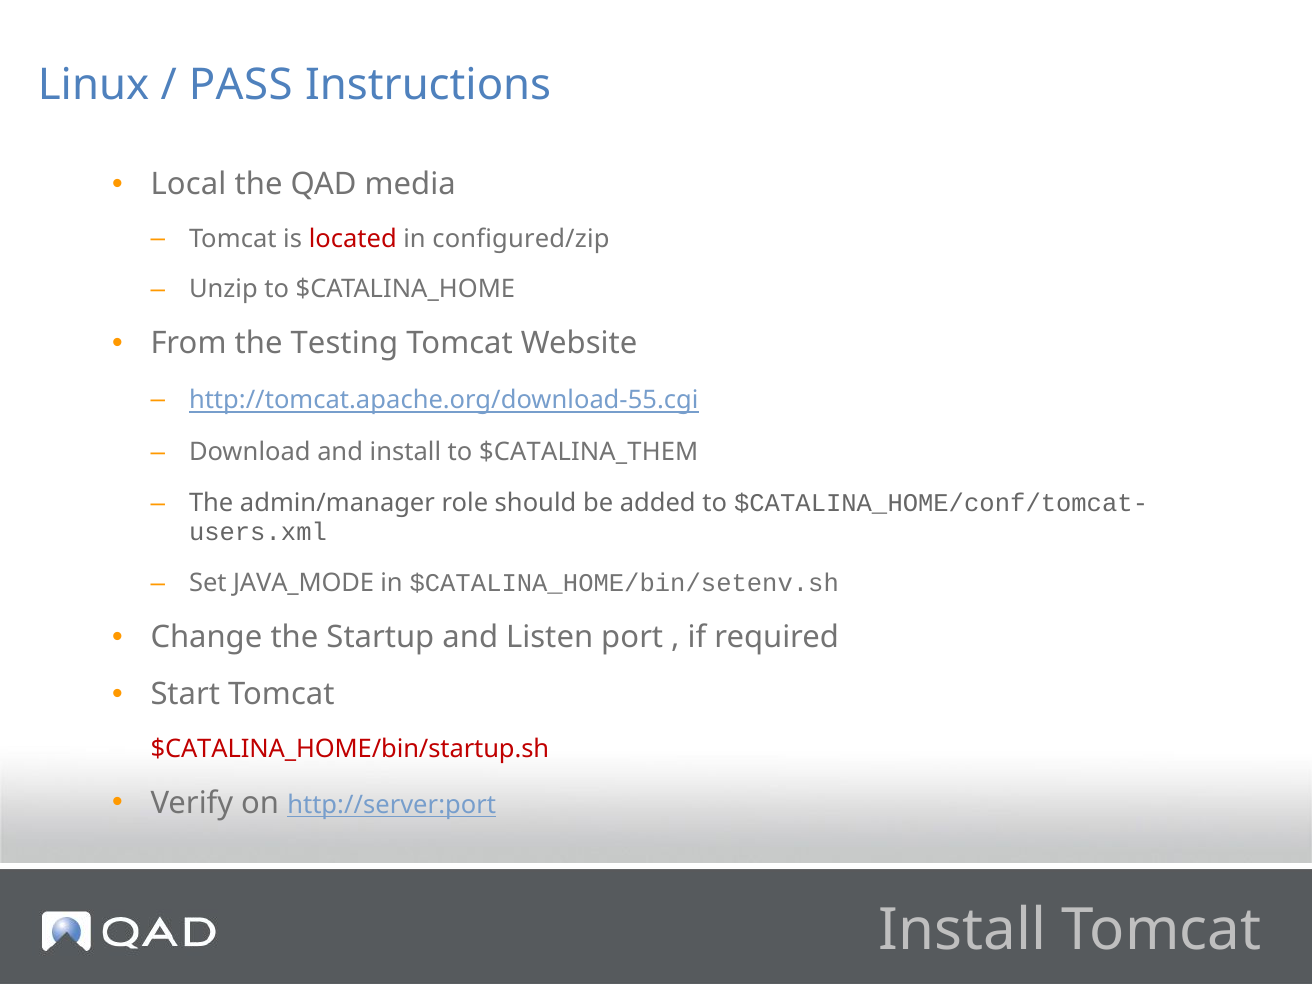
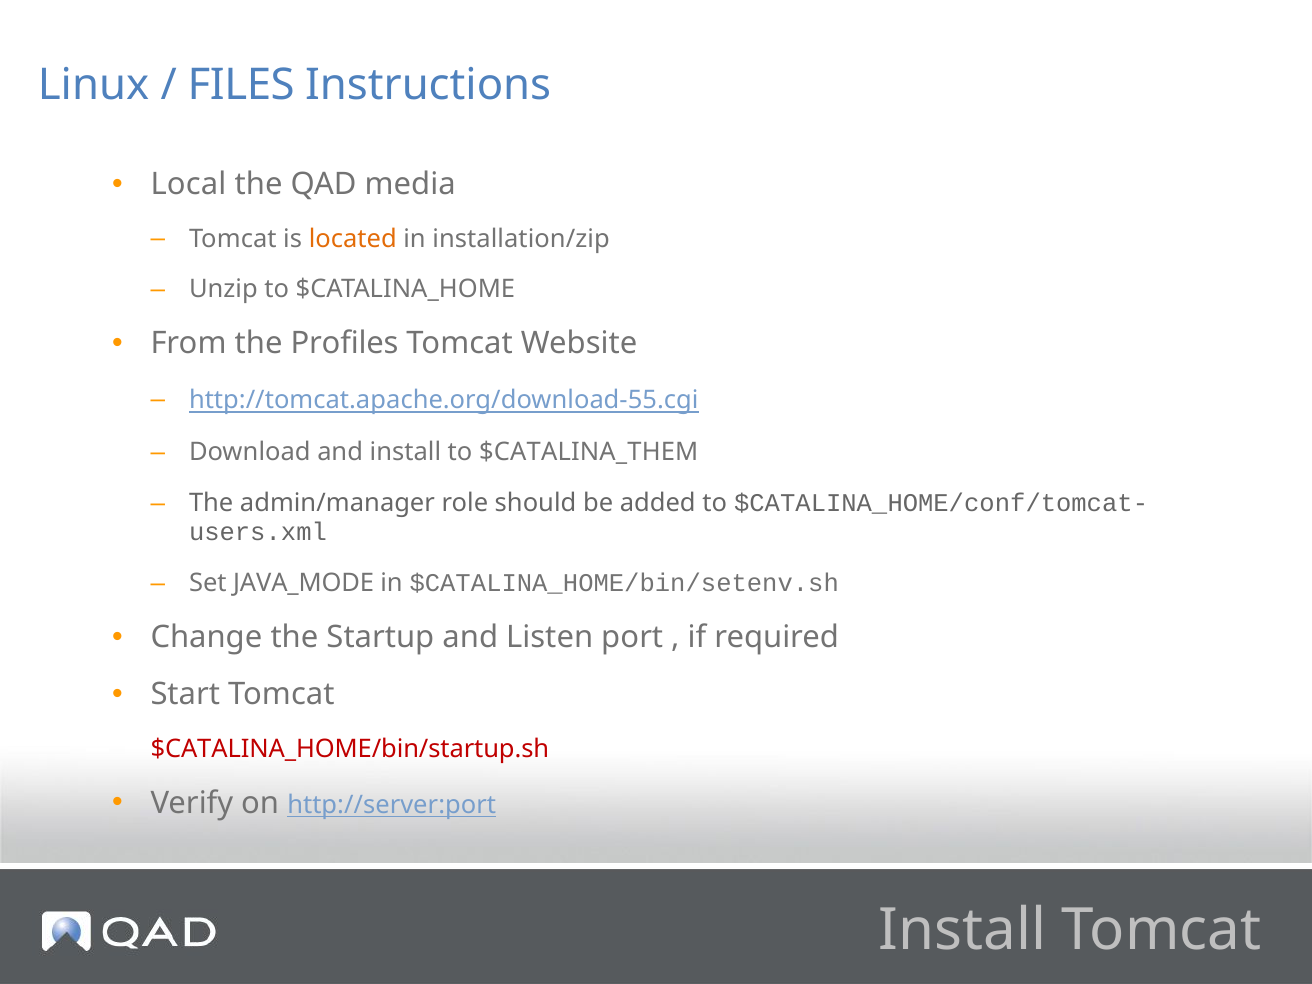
PASS: PASS -> FILES
located colour: red -> orange
configured/zip: configured/zip -> installation/zip
Testing: Testing -> Profiles
